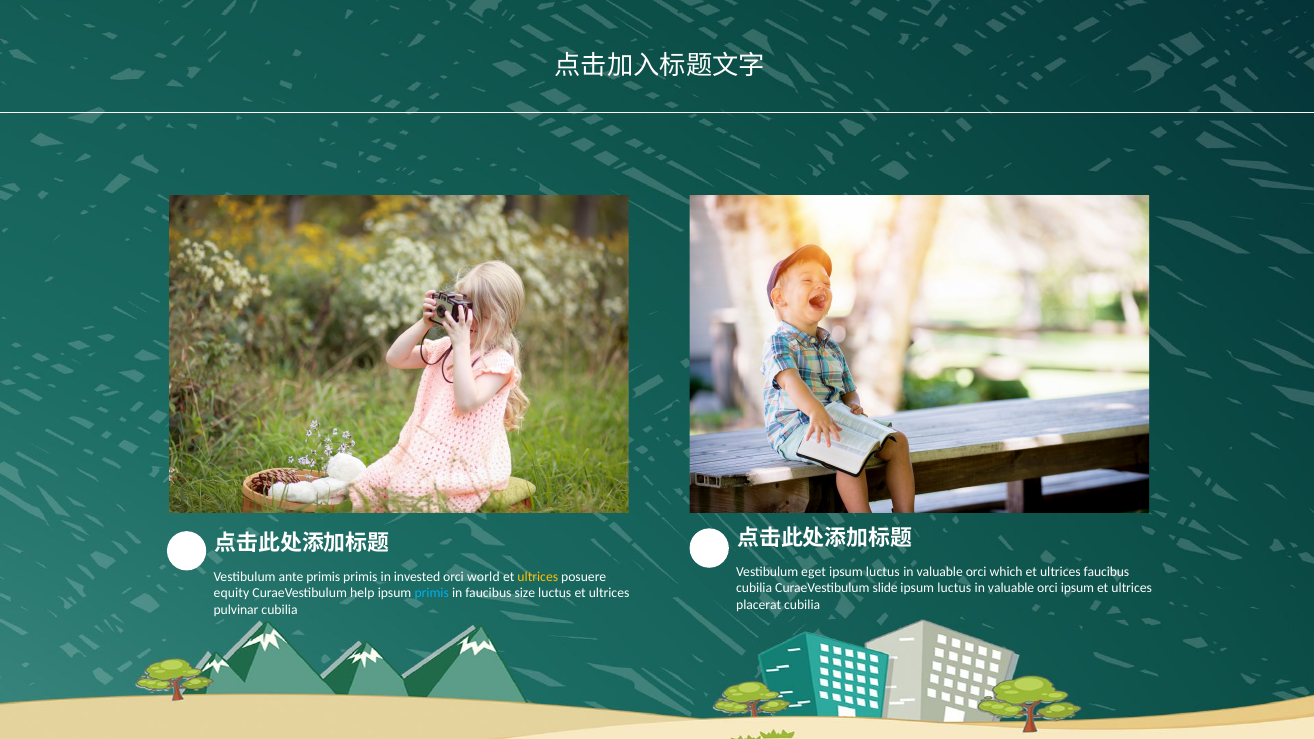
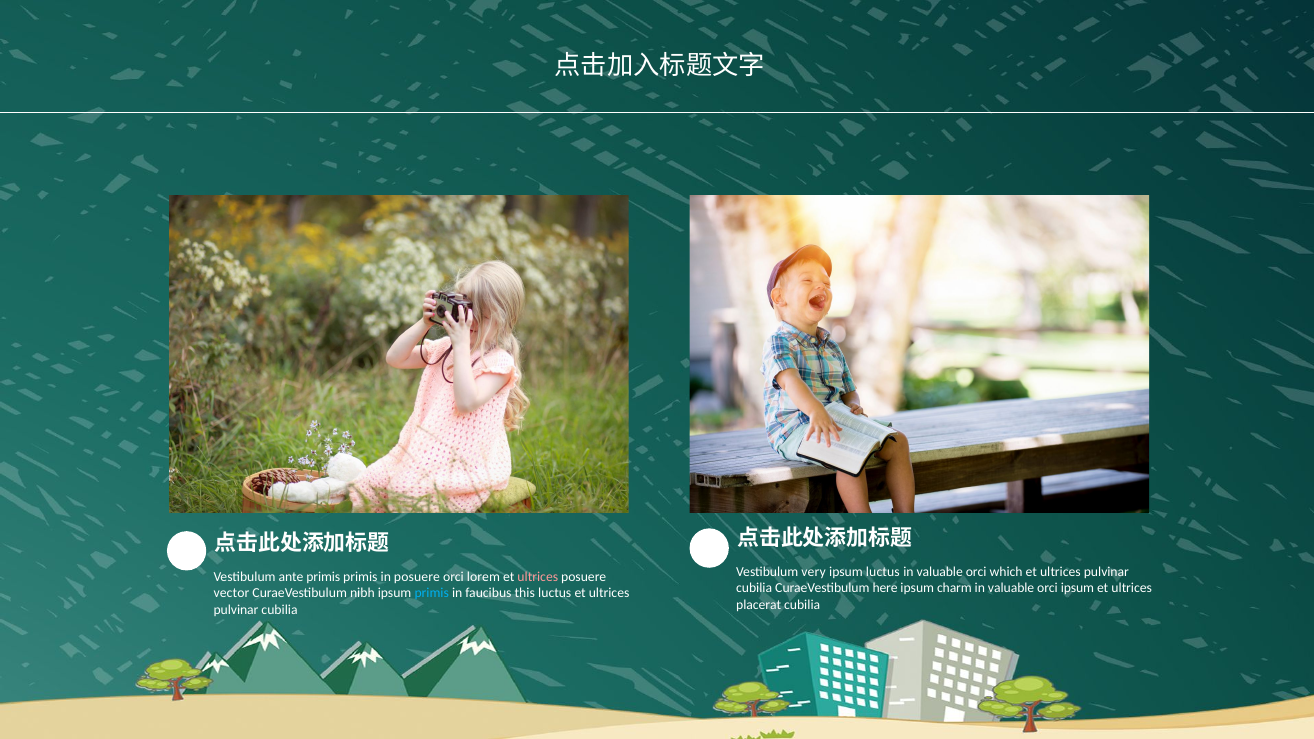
eget: eget -> very
faucibus at (1106, 572): faucibus -> pulvinar
in invested: invested -> posuere
world: world -> lorem
ultrices at (538, 577) colour: yellow -> pink
slide: slide -> here
luctus at (954, 588): luctus -> charm
equity: equity -> vector
help: help -> nibh
size: size -> this
